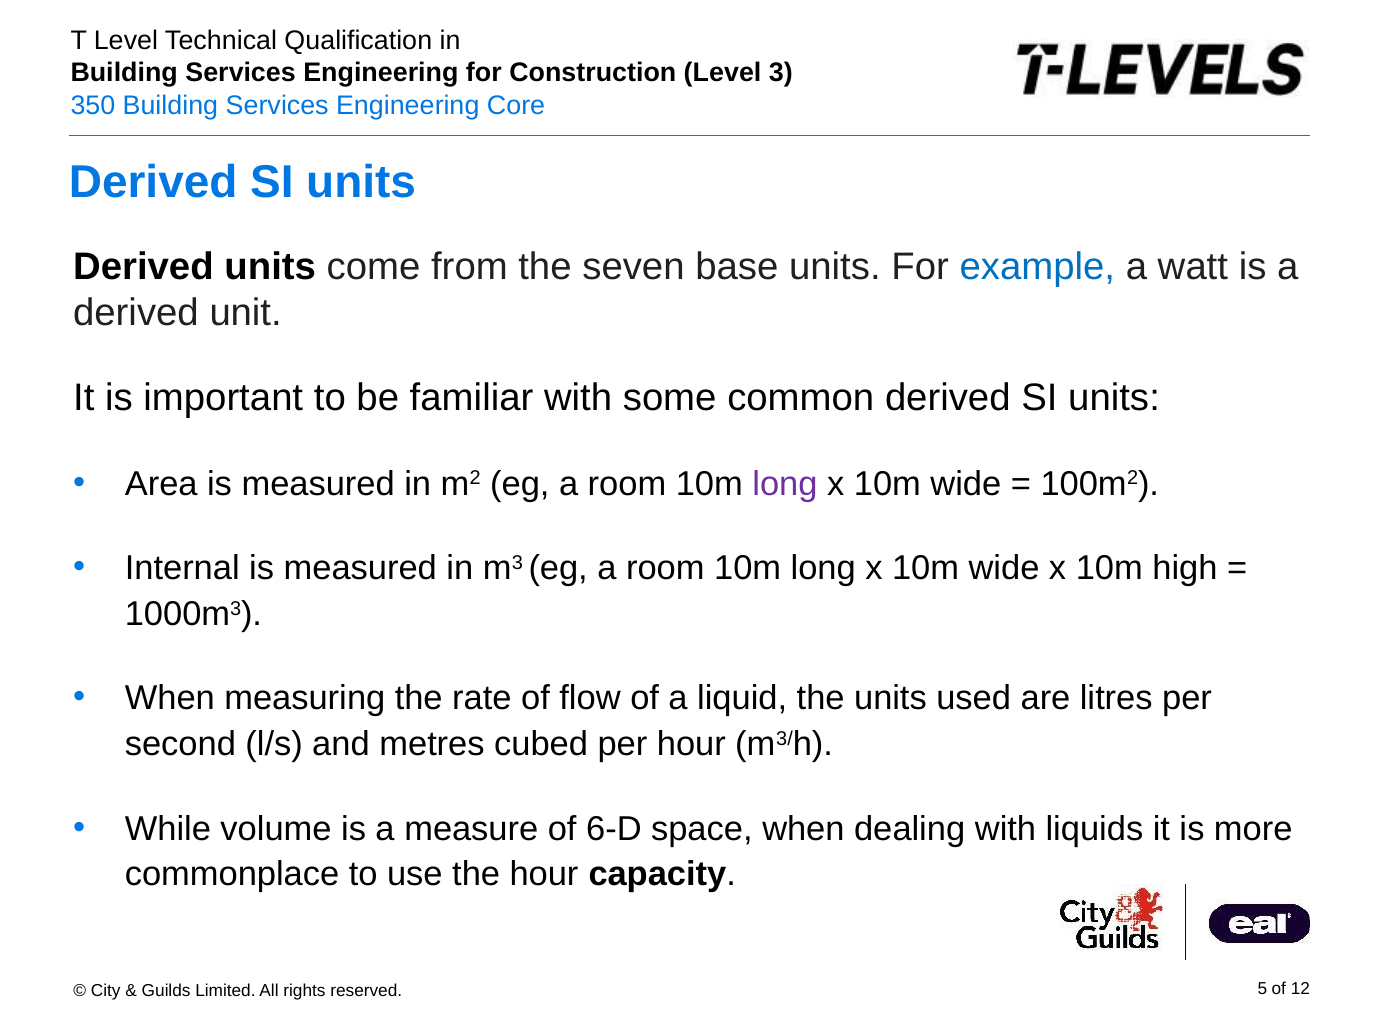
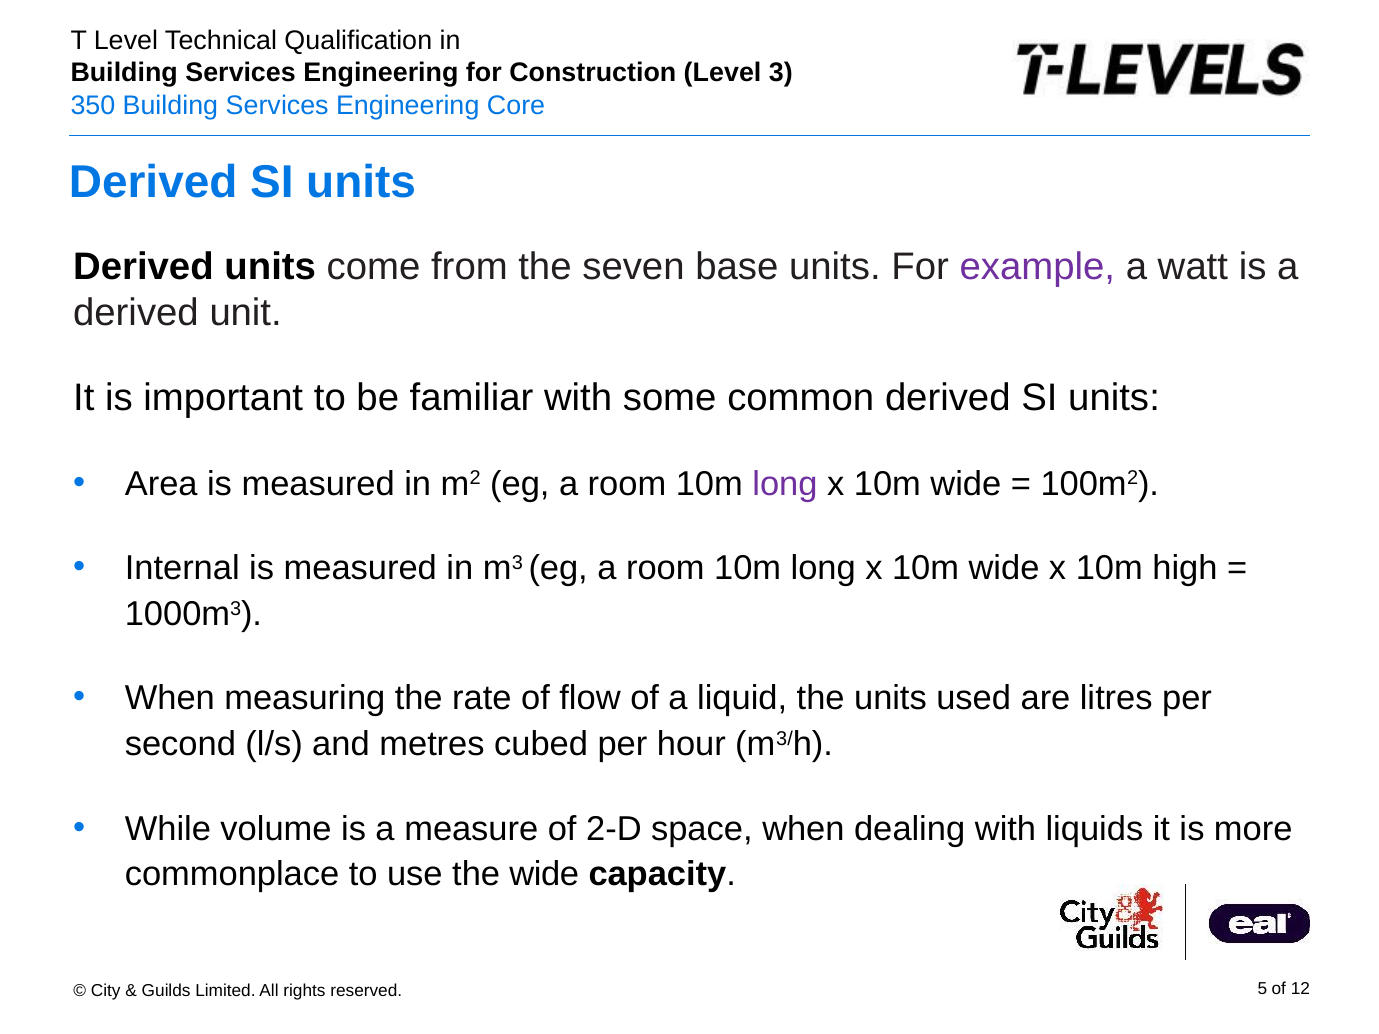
example colour: blue -> purple
6-D: 6-D -> 2-D
the hour: hour -> wide
